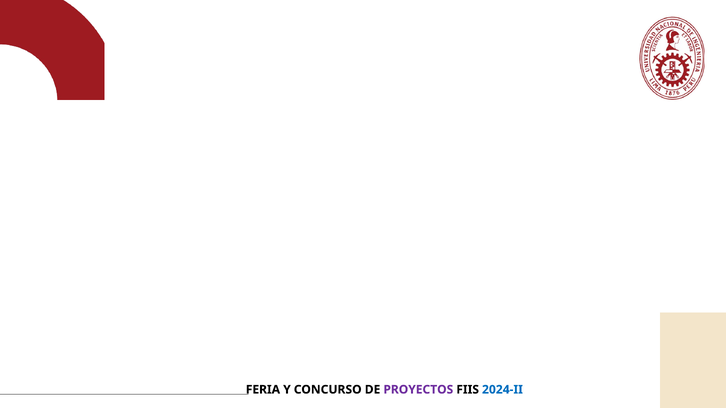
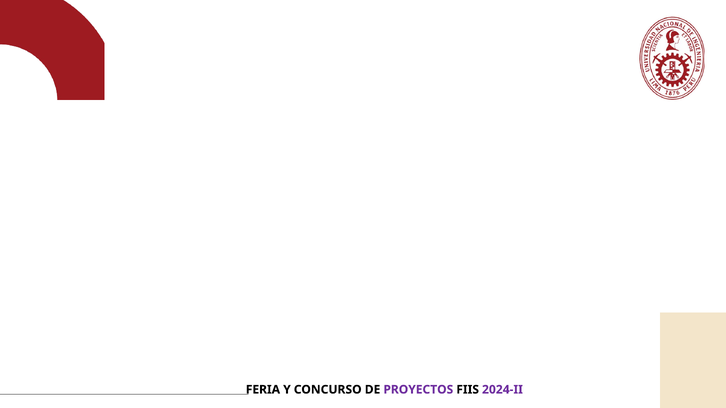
2024-II colour: blue -> purple
